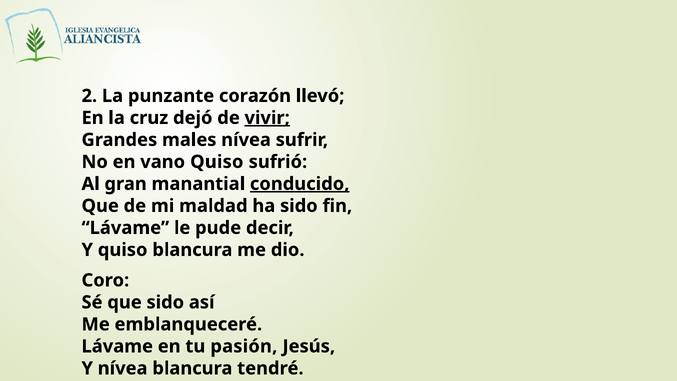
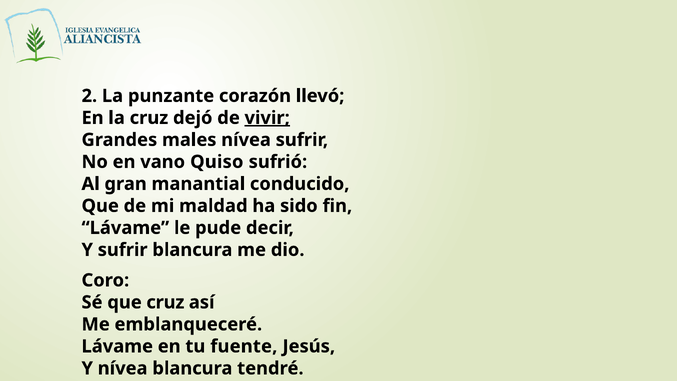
conducido underline: present -> none
Y quiso: quiso -> sufrir
que sido: sido -> cruz
pasión: pasión -> fuente
